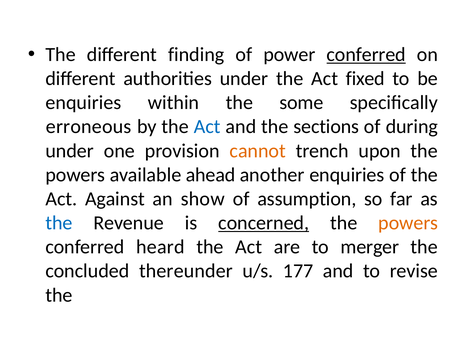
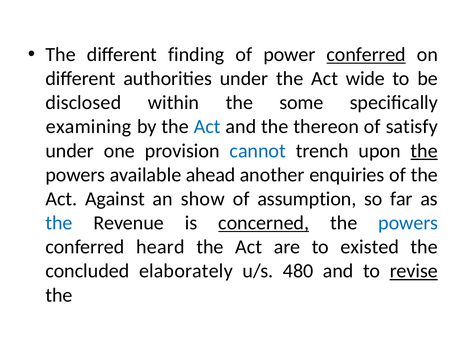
fixed: fixed -> wide
enquiries at (83, 103): enquiries -> disclosed
erroneous: erroneous -> examining
sections: sections -> thereon
during: during -> satisfy
cannot colour: orange -> blue
the at (424, 151) underline: none -> present
powers at (408, 223) colour: orange -> blue
merger: merger -> existed
thereunder: thereunder -> elaborately
177: 177 -> 480
revise underline: none -> present
